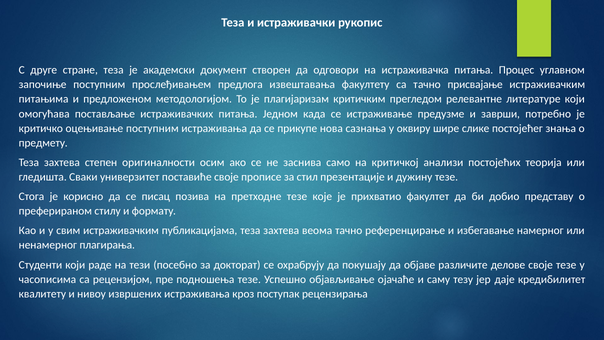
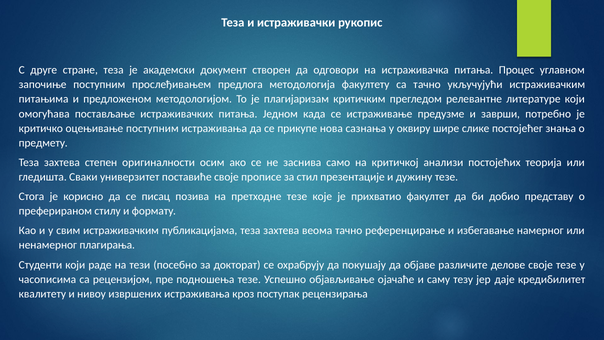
извештавања: извештавања -> методологија
присвајање: присвајање -> укључујући
